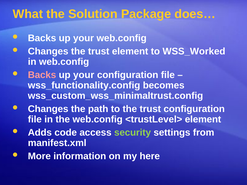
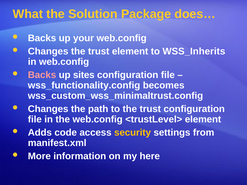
WSS_Worked: WSS_Worked -> WSS_Inherits
your at (84, 75): your -> sites
security colour: light green -> yellow
